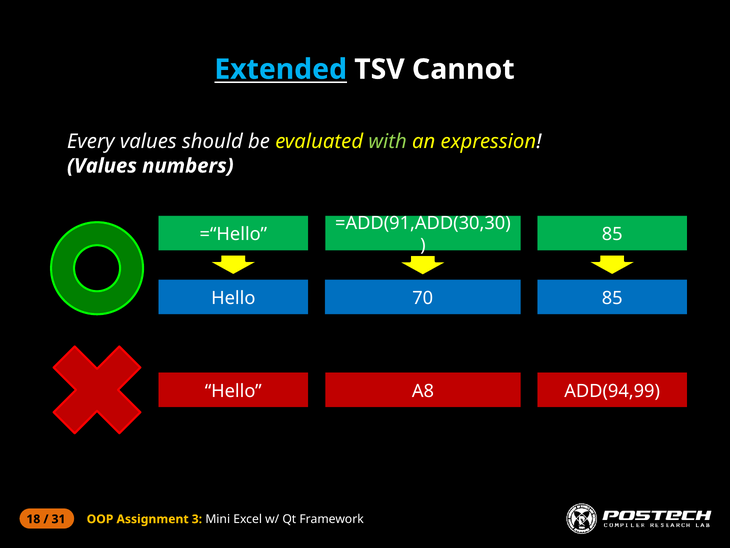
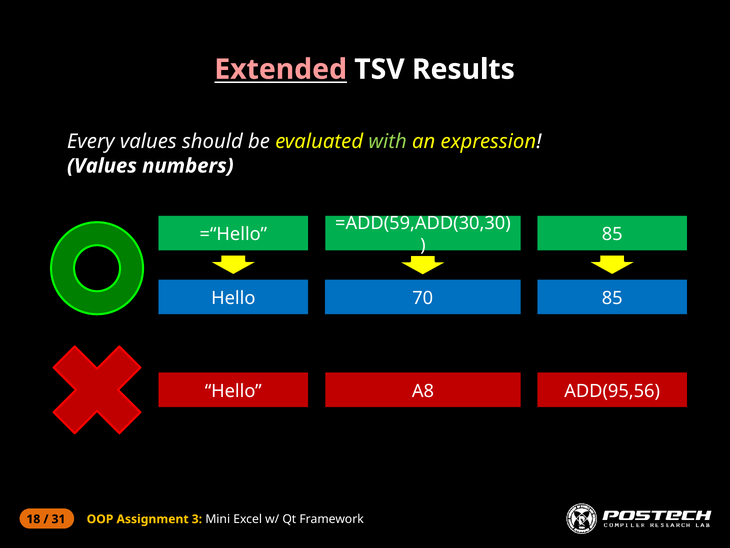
Extended colour: light blue -> pink
Cannot: Cannot -> Results
=ADD(91,ADD(30,30: =ADD(91,ADD(30,30 -> =ADD(59,ADD(30,30
ADD(94,99: ADD(94,99 -> ADD(95,56
